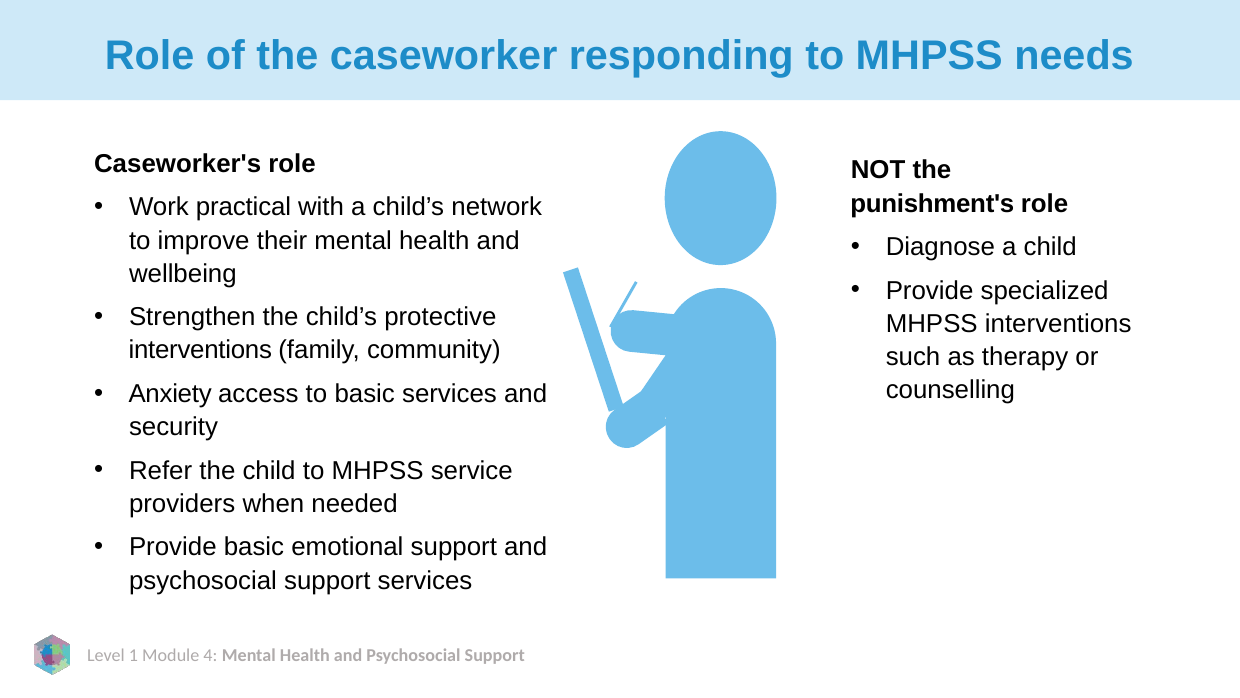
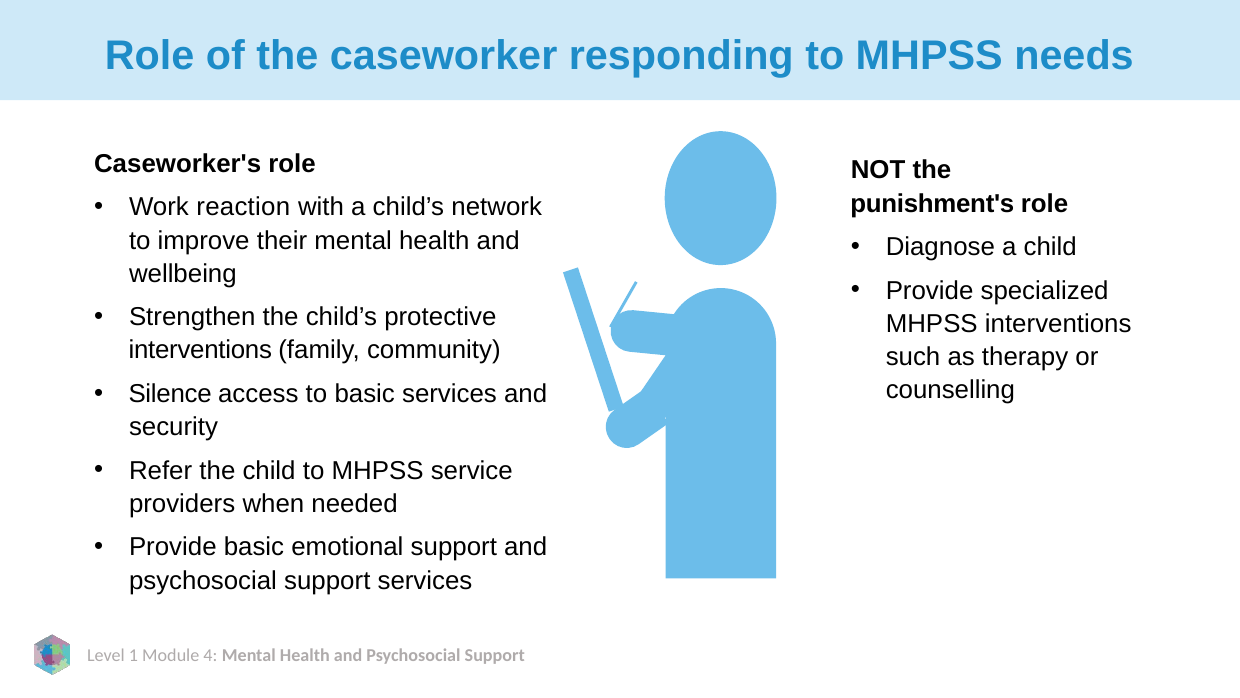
practical: practical -> reaction
Anxiety: Anxiety -> Silence
